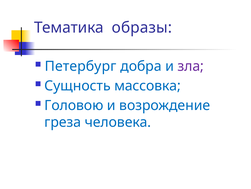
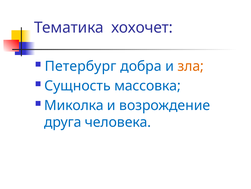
образы: образы -> хохочет
зла colour: purple -> orange
Головою: Головою -> Миколка
греза: греза -> друга
